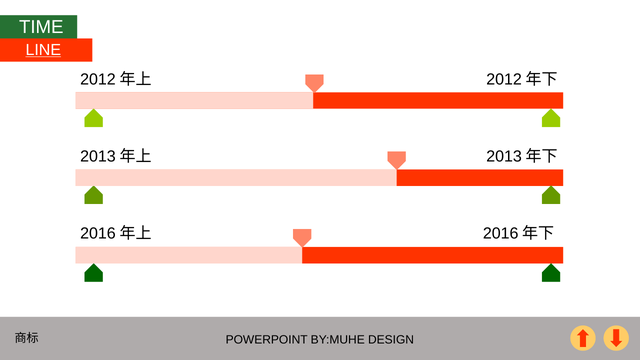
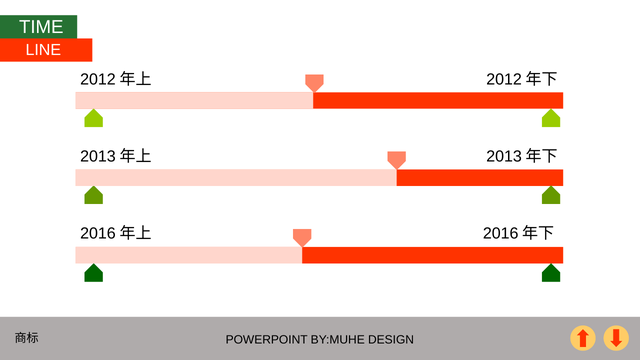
LINE underline: present -> none
